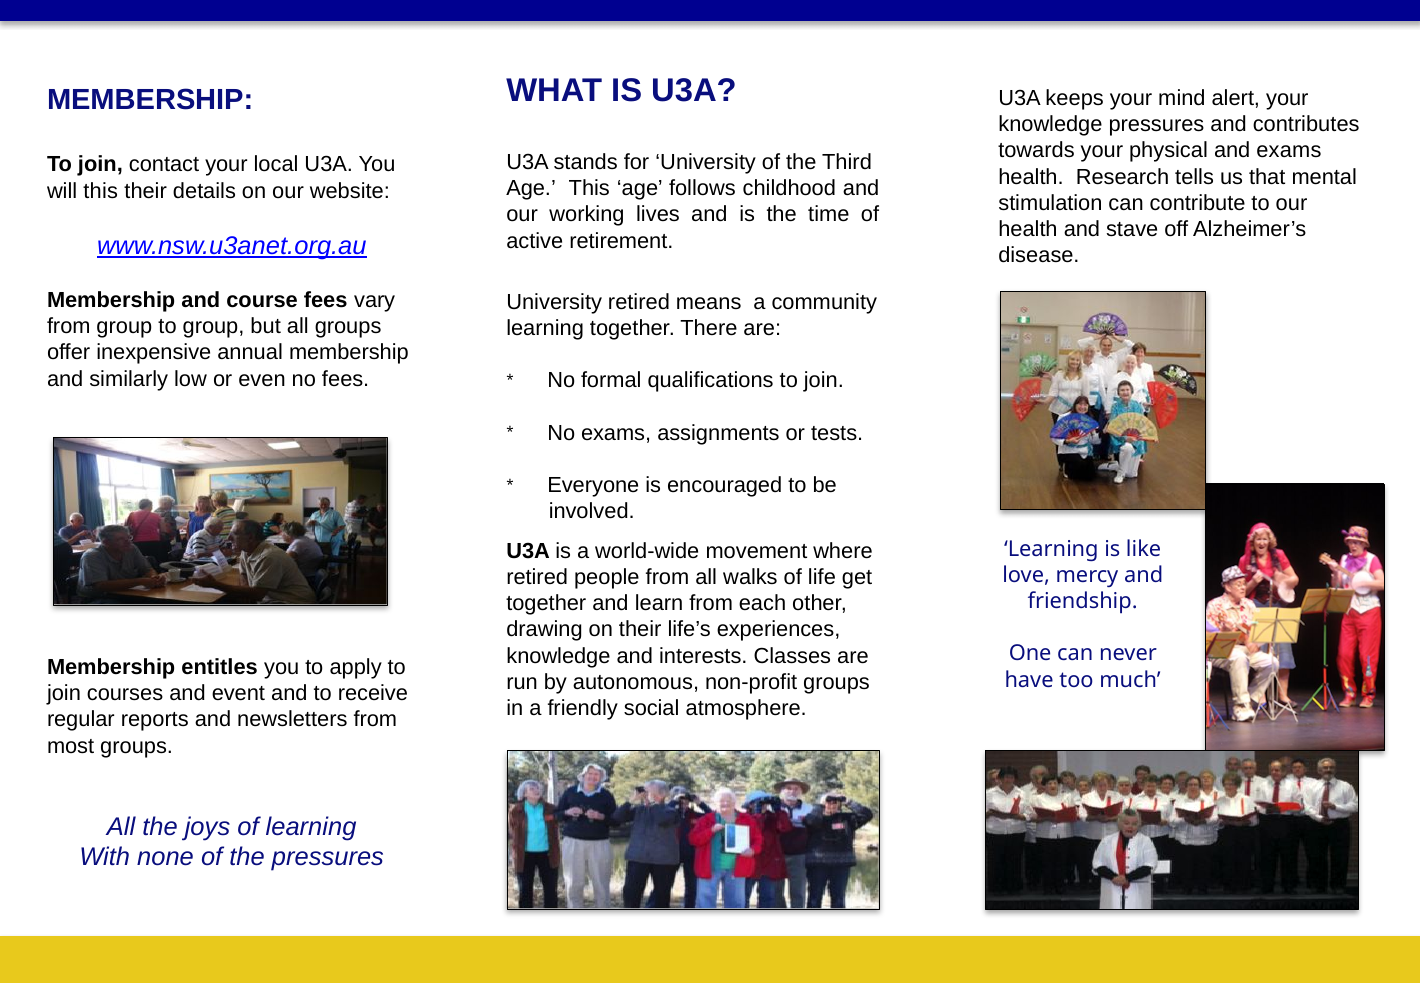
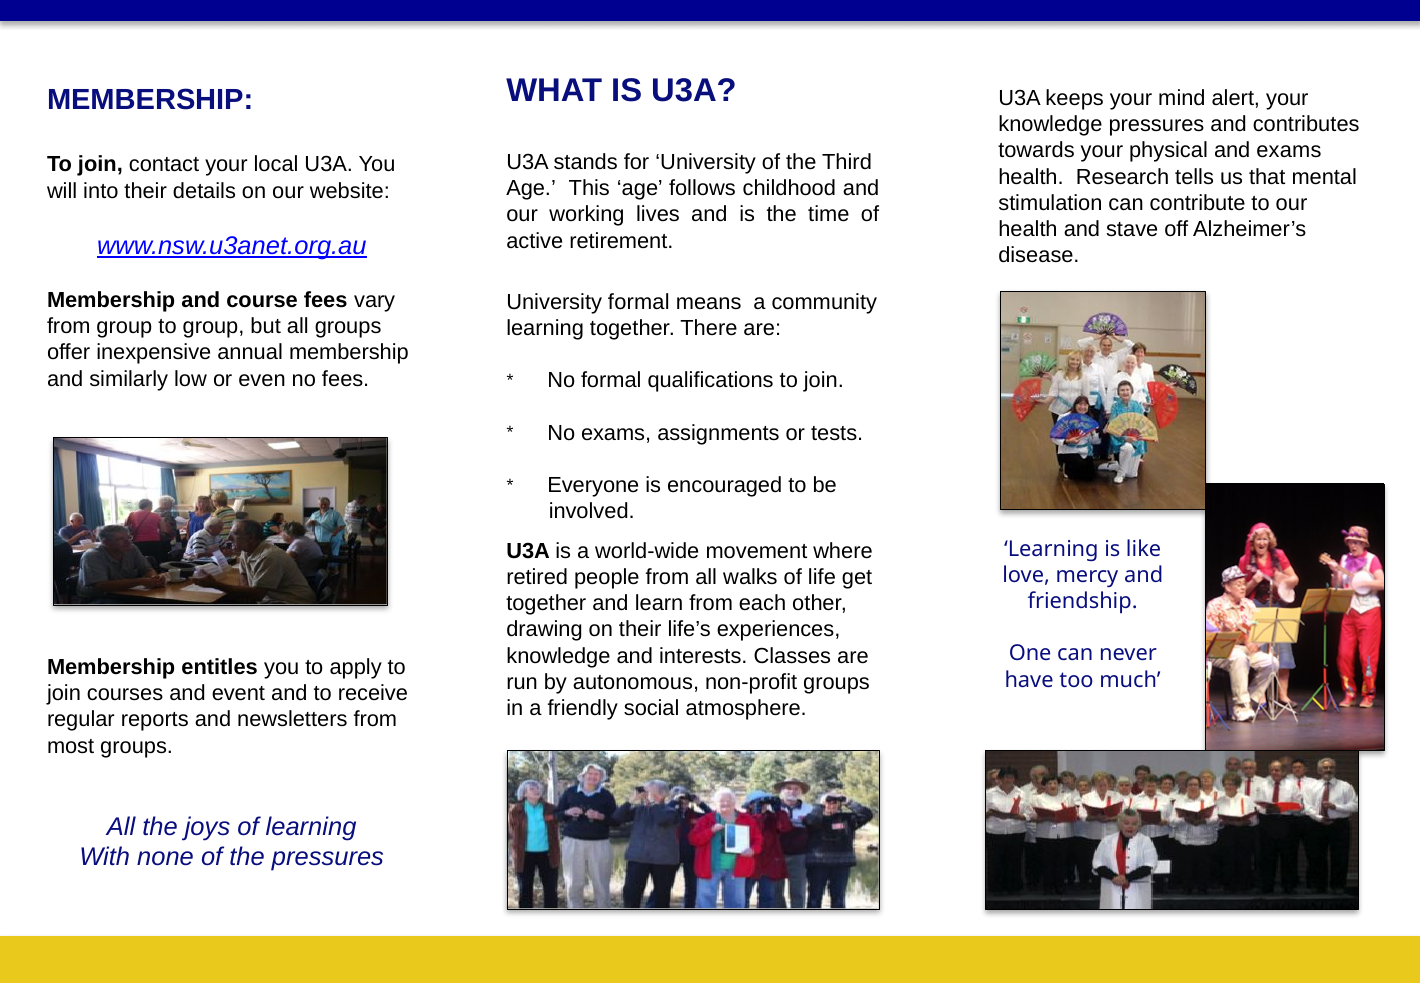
will this: this -> into
University retired: retired -> formal
